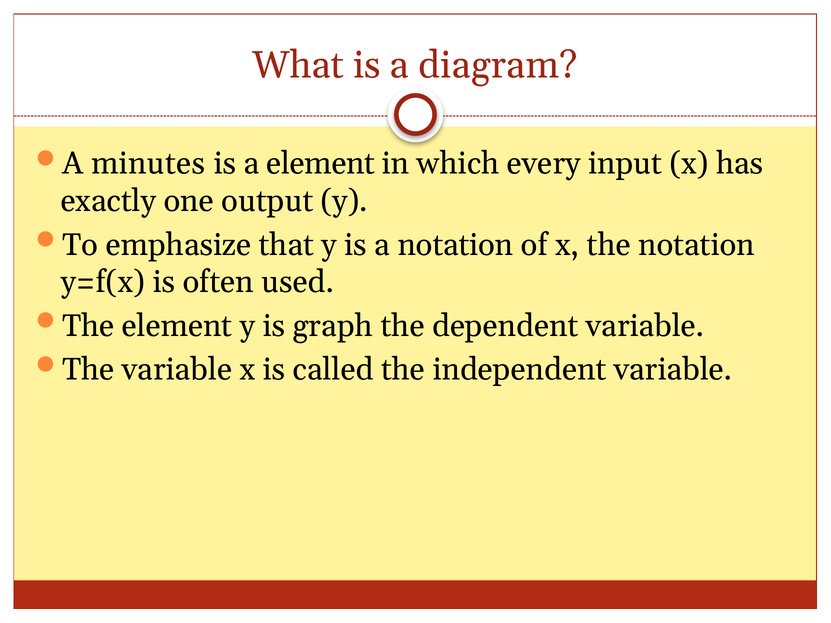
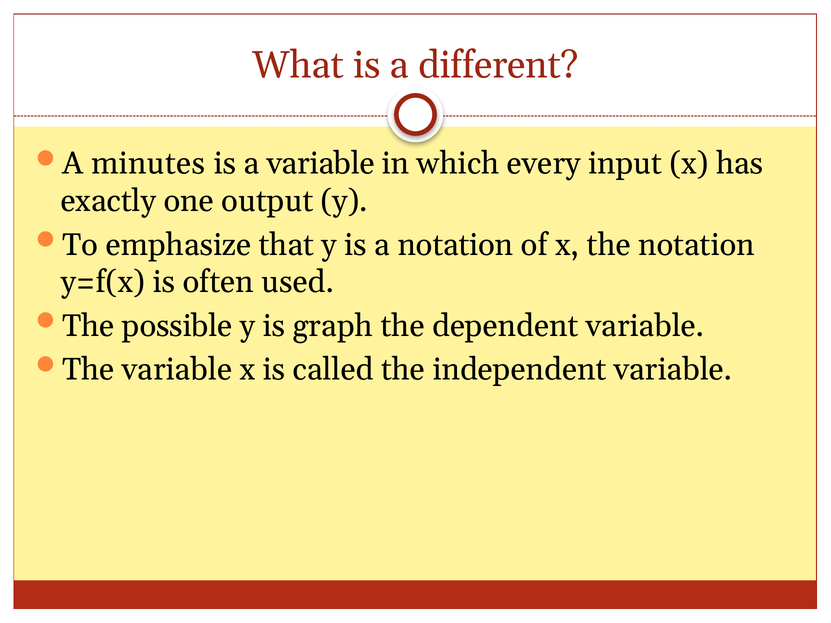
diagram: diagram -> different
a element: element -> variable
The element: element -> possible
